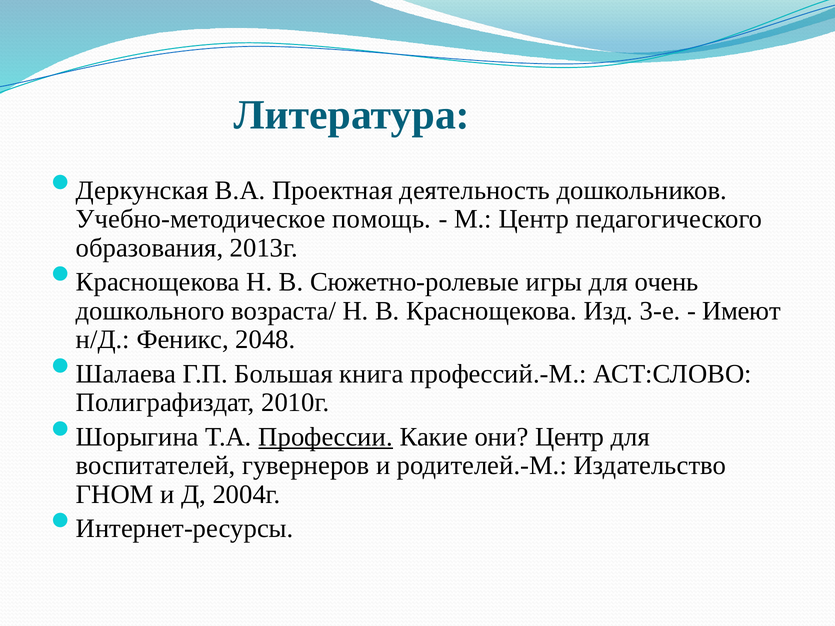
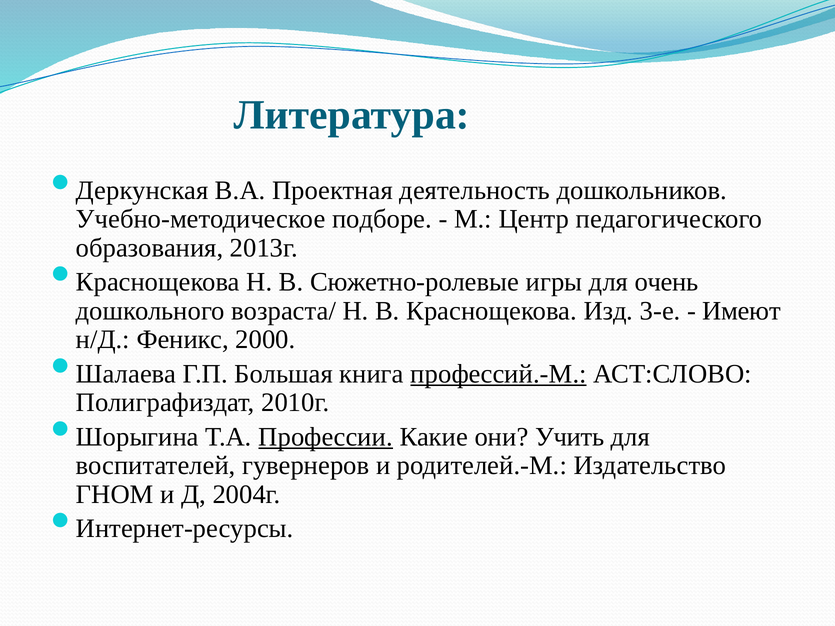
помощь: помощь -> подборе
2048: 2048 -> 2000
профессий.-М underline: none -> present
они Центр: Центр -> Учить
